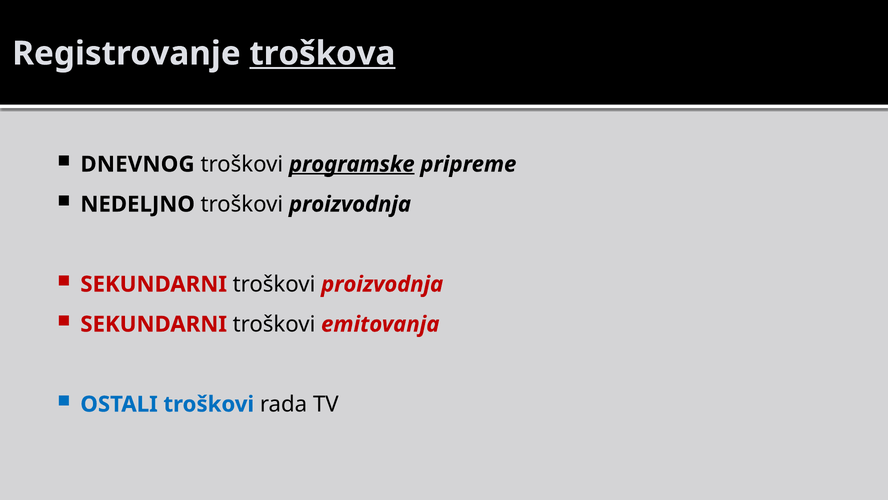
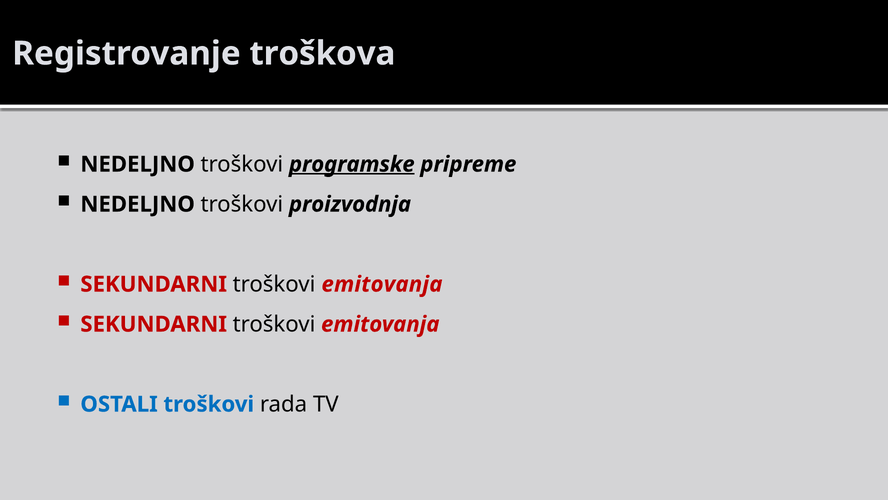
troškova underline: present -> none
DNEVNOG at (137, 164): DNEVNOG -> NEDELJNO
proizvodnja at (382, 284): proizvodnja -> emitovanja
